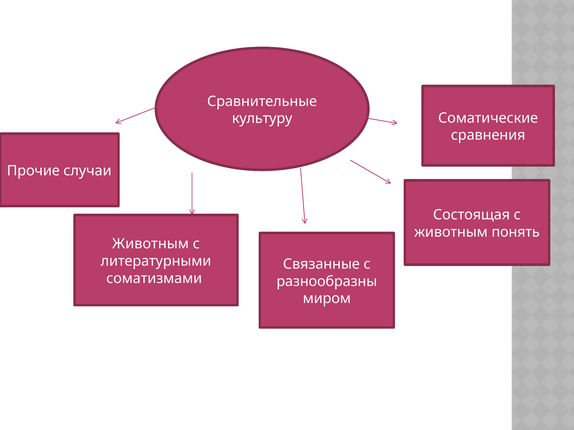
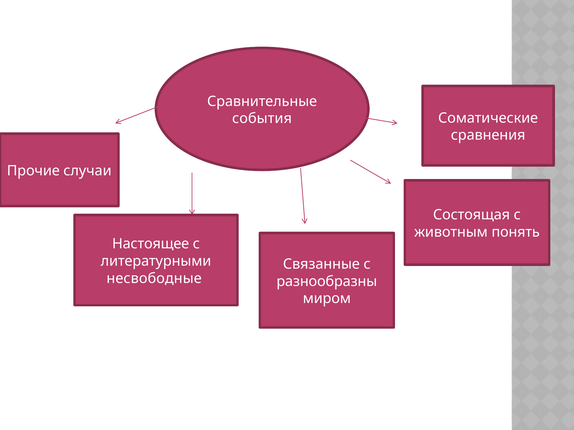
культуру: культуру -> события
Животным at (151, 244): Животным -> Настоящее
соматизмами: соматизмами -> несвободные
